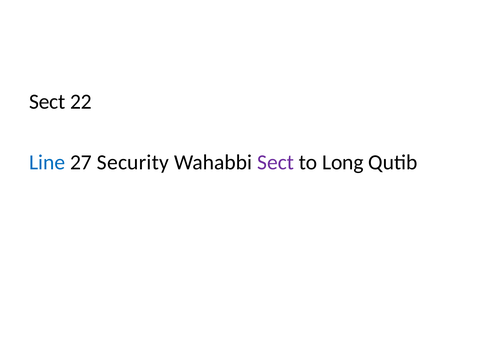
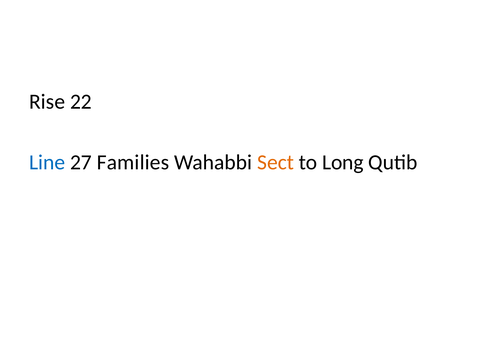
Sect at (47, 102): Sect -> Rise
Security: Security -> Families
Sect at (276, 162) colour: purple -> orange
